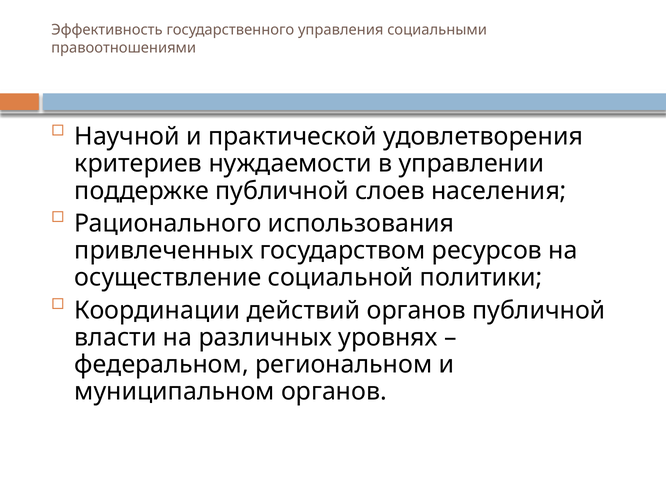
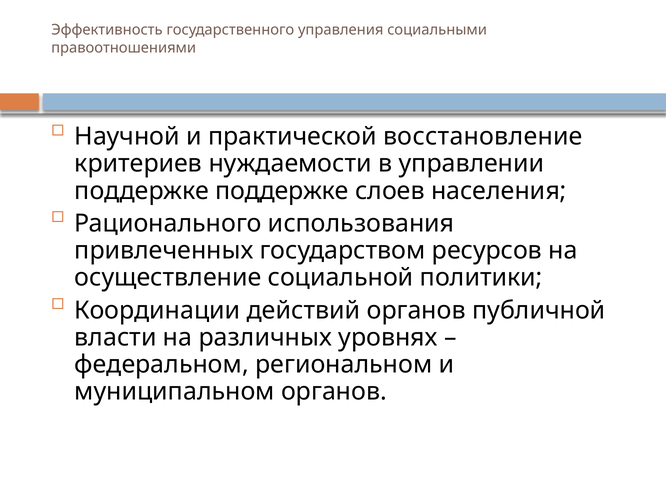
удовлетворения: удовлетворения -> восстановление
поддержке публичной: публичной -> поддержке
